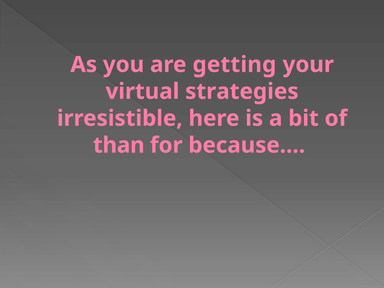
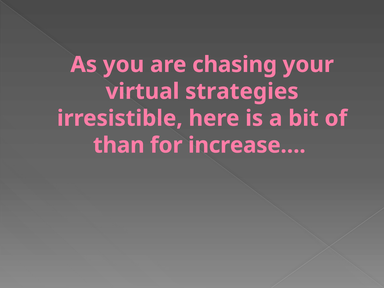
getting: getting -> chasing
because…: because… -> increase…
